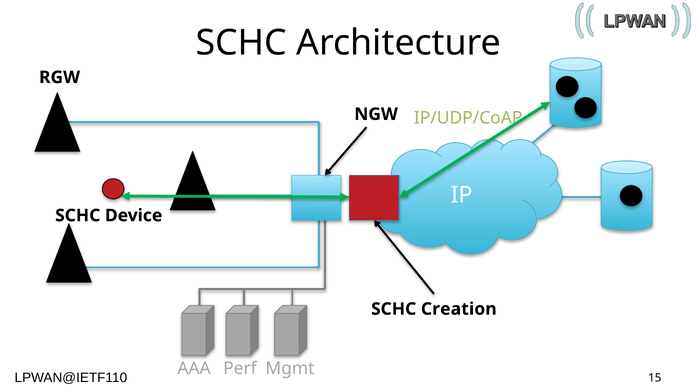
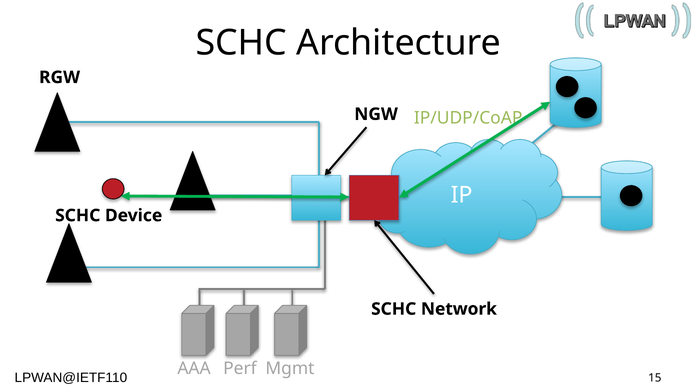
Creation: Creation -> Network
